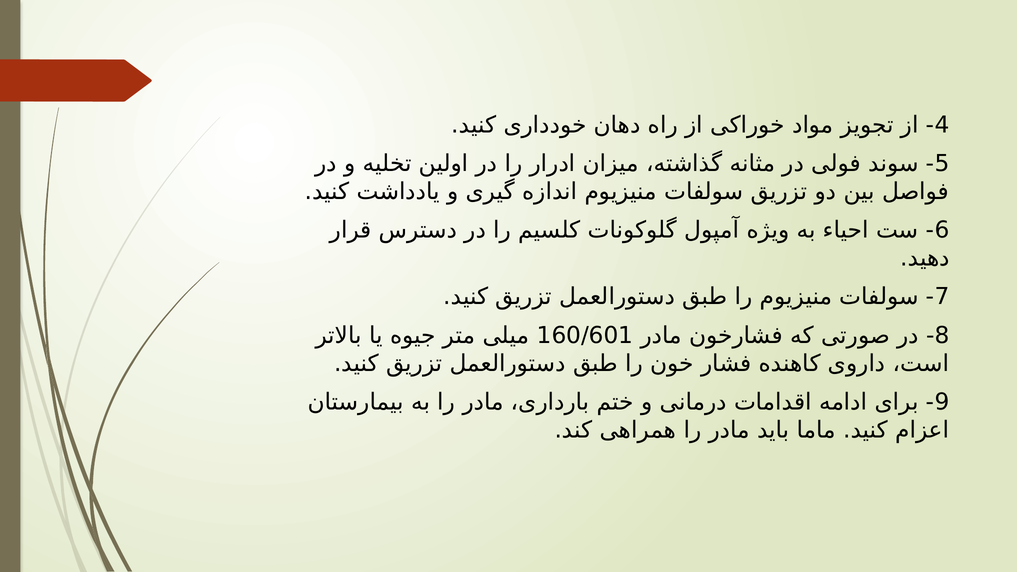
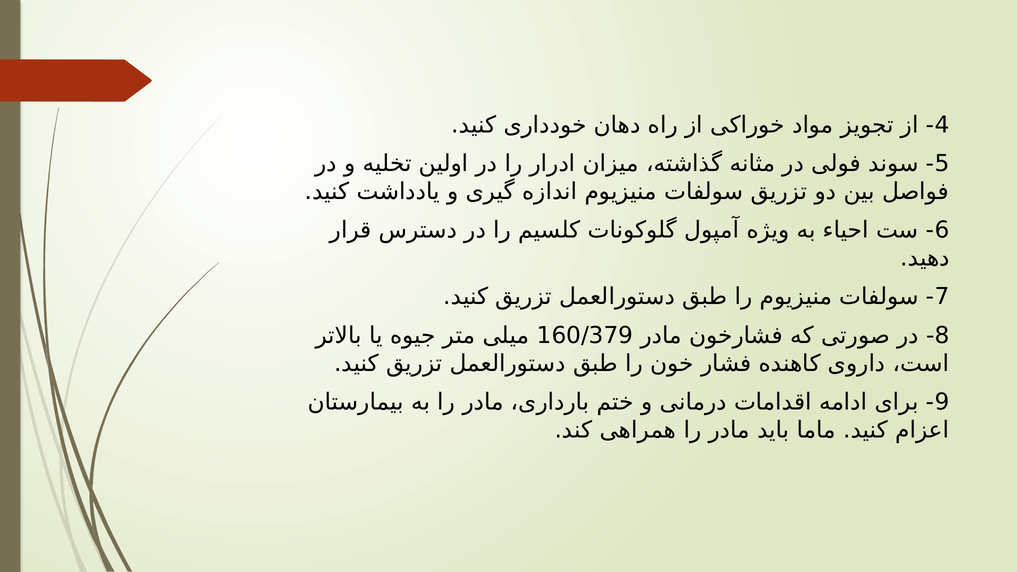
160/601: 160/601 -> 160/379
